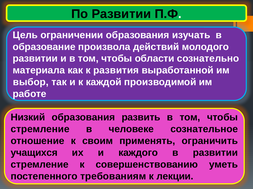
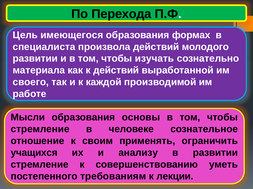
По Развитии: Развитии -> Перехода
ограничении: ограничении -> имеющегося
изучать: изучать -> формах
образование: образование -> специалиста
области: области -> изучать
к развития: развития -> действий
выбор: выбор -> своего
Низкий: Низкий -> Мысли
развить: развить -> основы
каждого: каждого -> анализу
